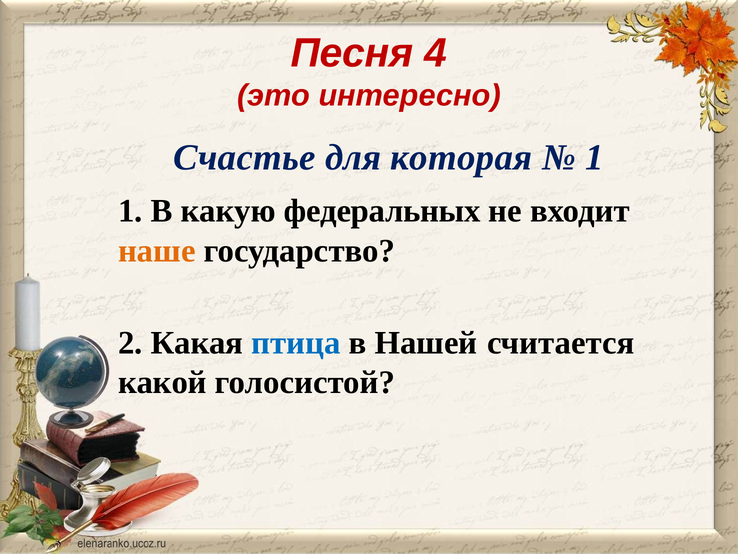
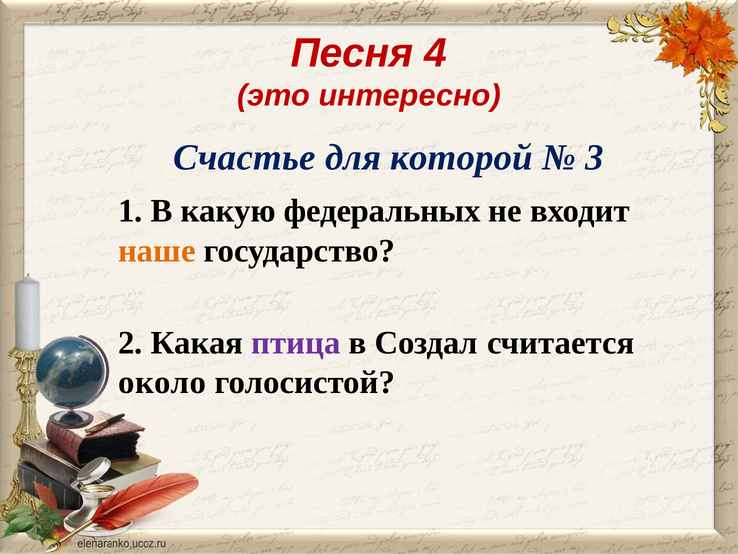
которая: которая -> которой
1 at (594, 158): 1 -> 3
птица colour: blue -> purple
Нашей: Нашей -> Создал
какой: какой -> около
